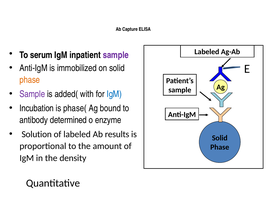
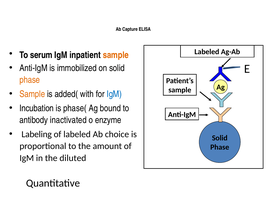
sample at (116, 55) colour: purple -> orange
Sample at (32, 94) colour: purple -> orange
determined: determined -> inactivated
Solution: Solution -> Labeling
results: results -> choice
density: density -> diluted
